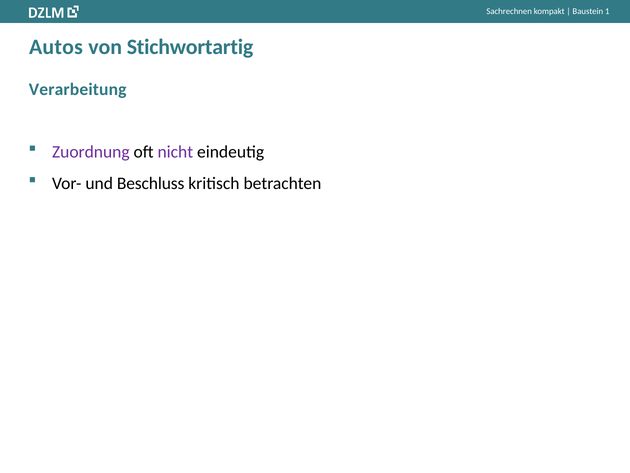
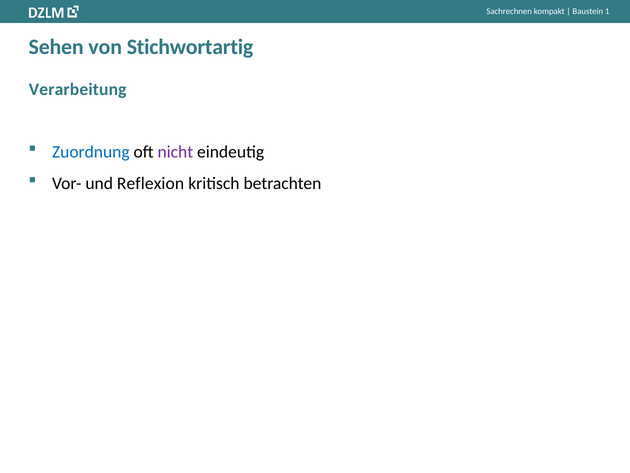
Autos: Autos -> Sehen
Zuordnung colour: purple -> blue
Beschluss: Beschluss -> Reflexion
